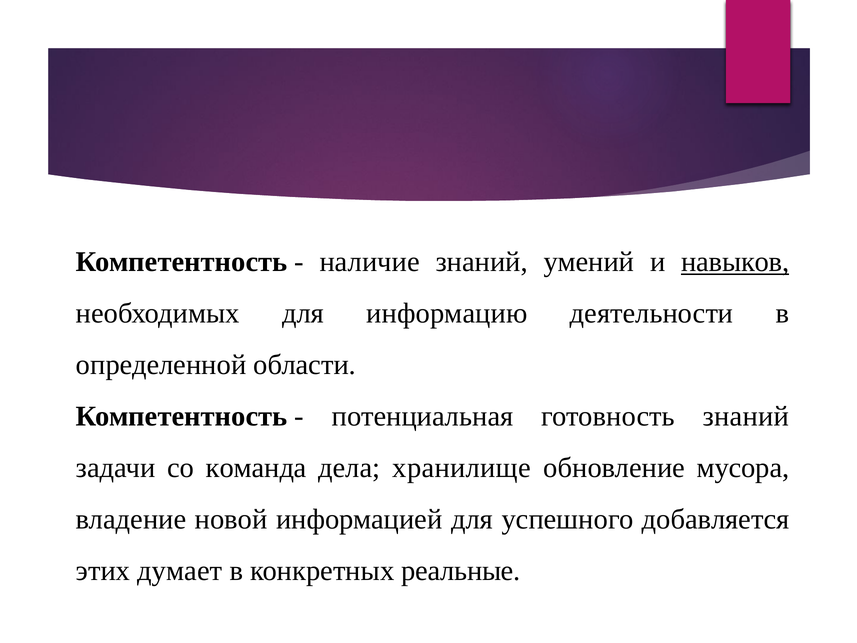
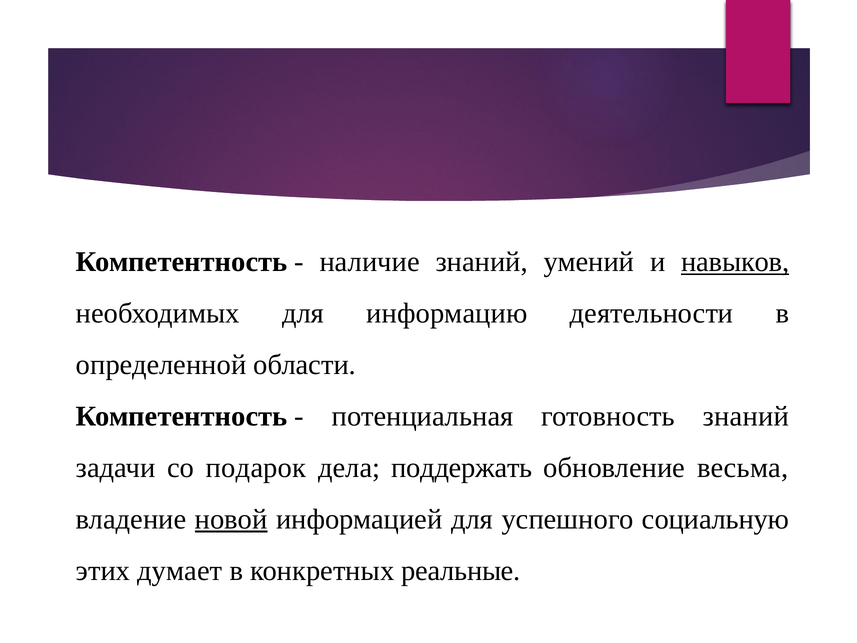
команда: команда -> подарок
хранилище: хранилище -> поддержать
мусора: мусора -> весьма
новой underline: none -> present
добавляется: добавляется -> социальную
